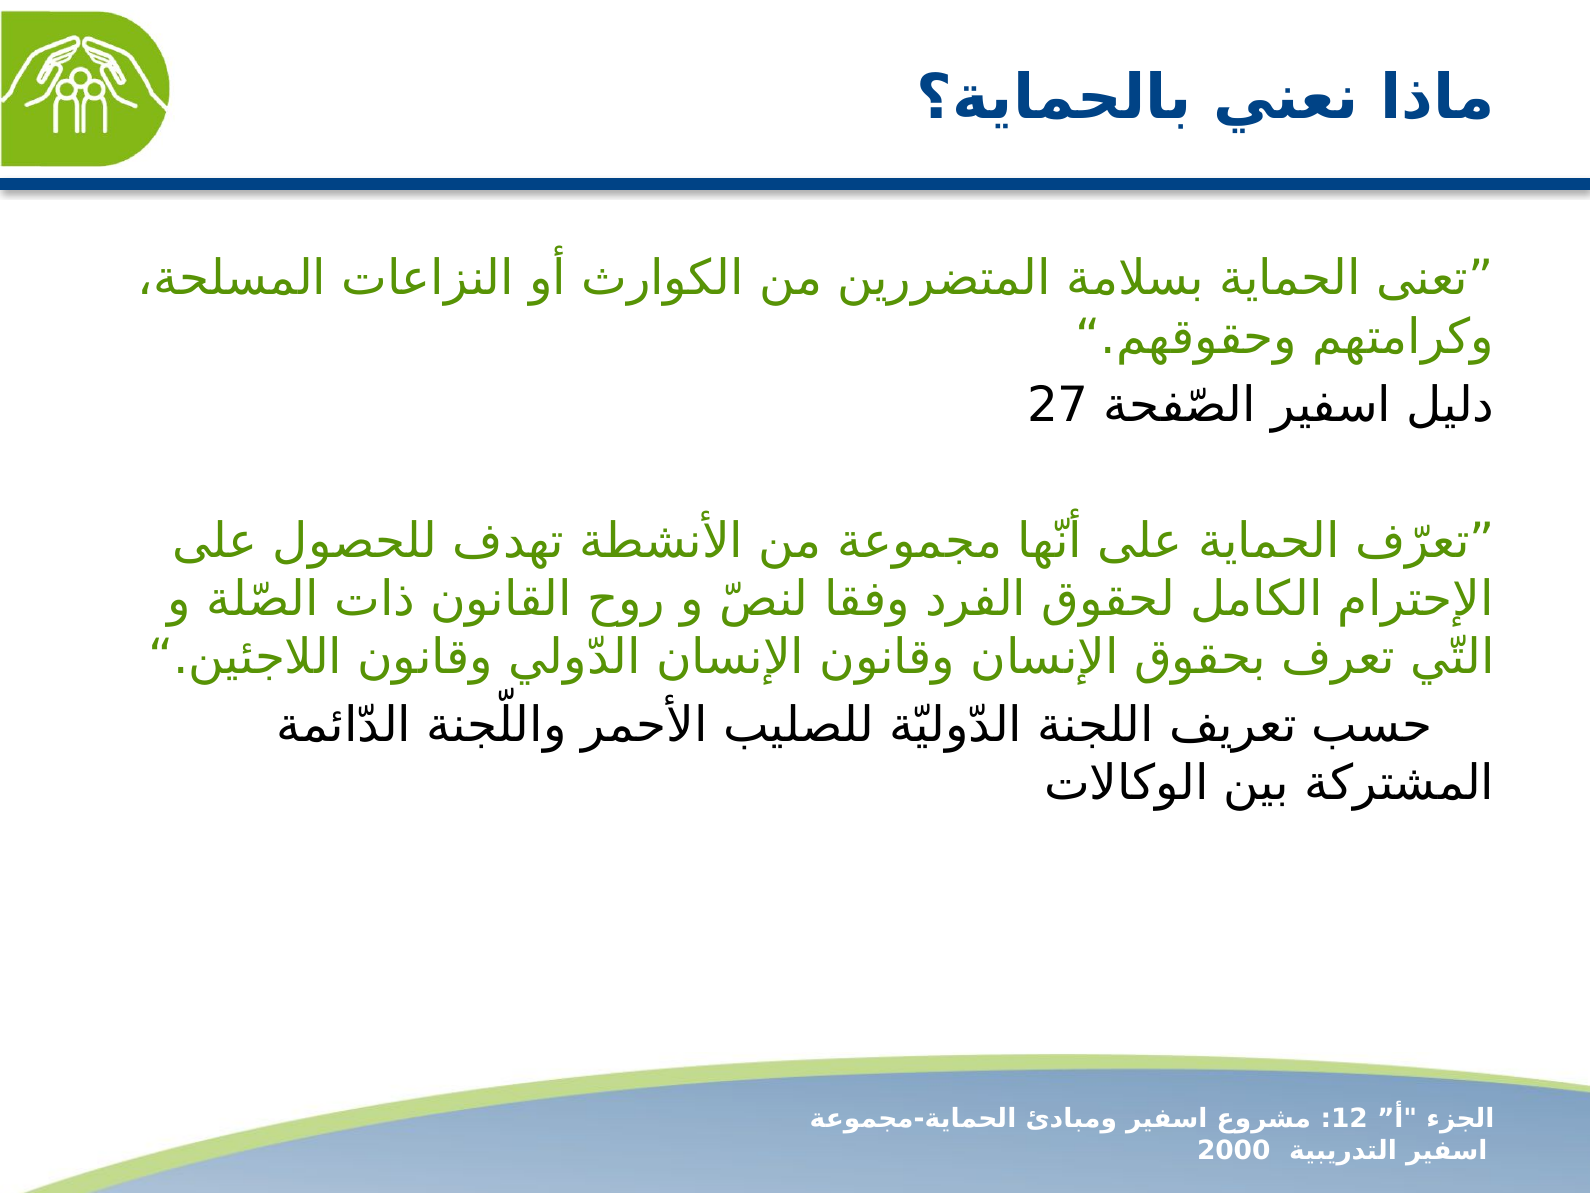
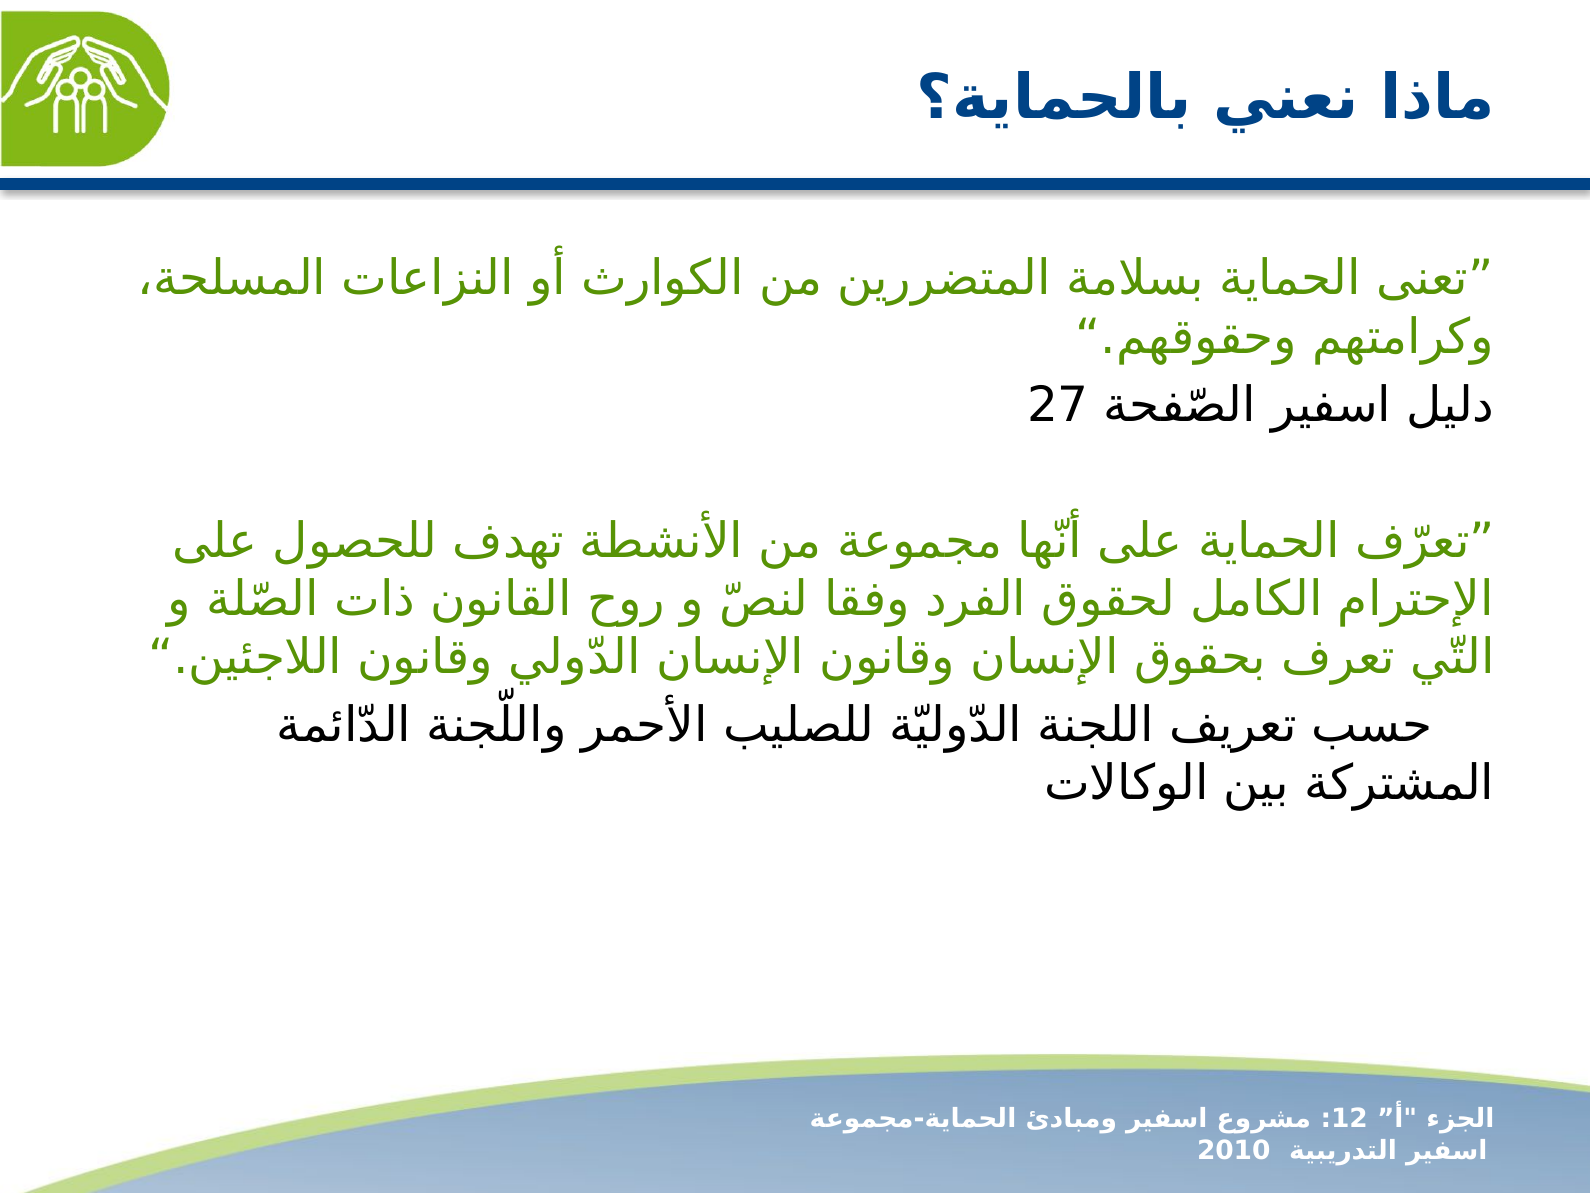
2000: 2000 -> 2010
